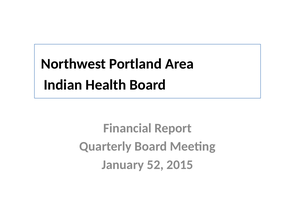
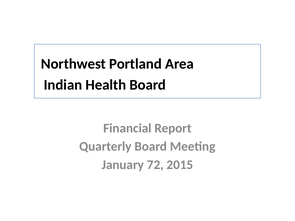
52: 52 -> 72
